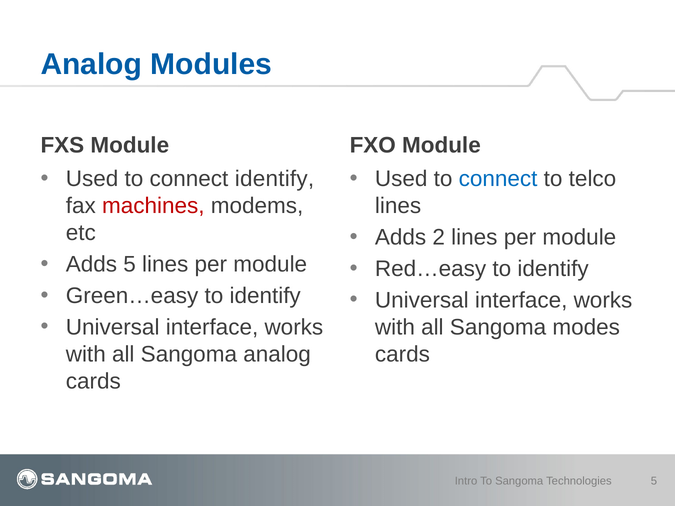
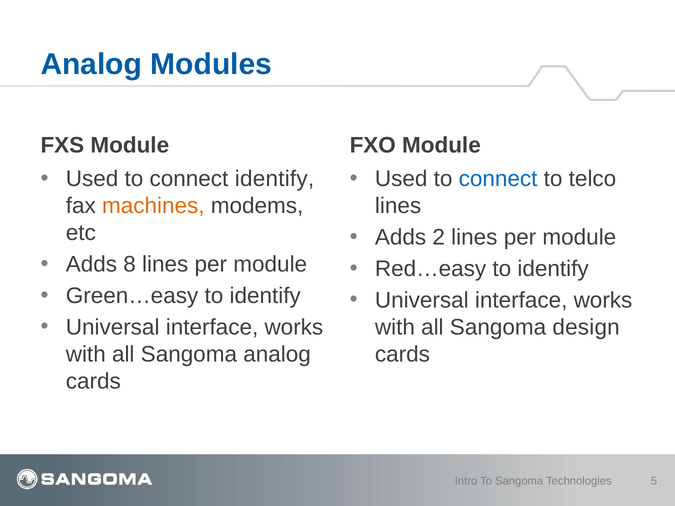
machines colour: red -> orange
Adds 5: 5 -> 8
modes: modes -> design
